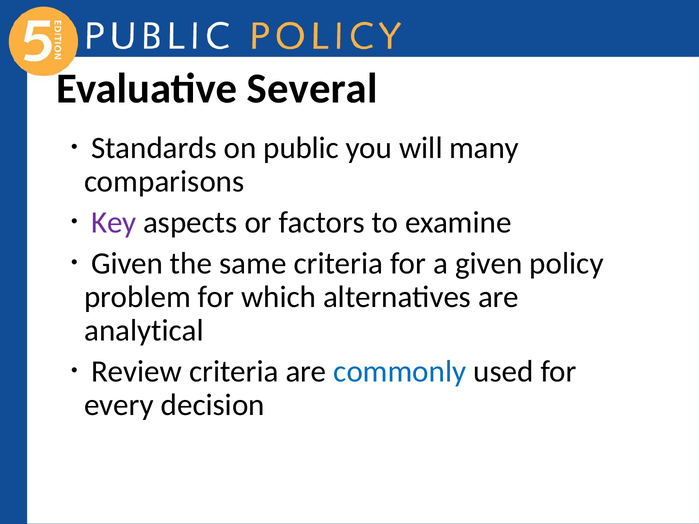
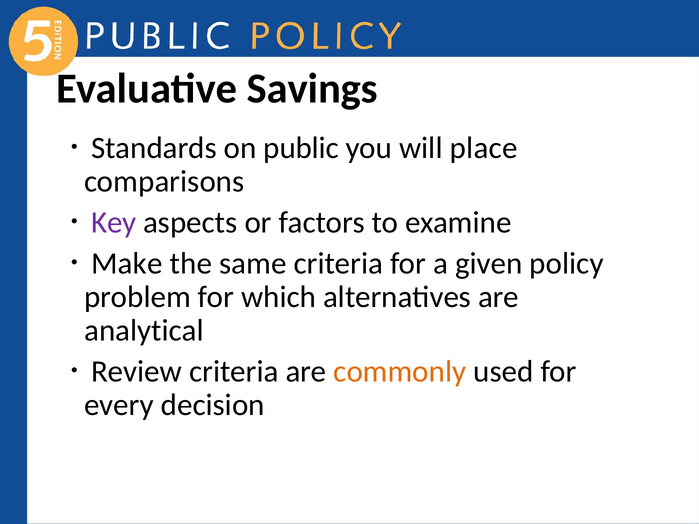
Several: Several -> Savings
many: many -> place
Given at (127, 264): Given -> Make
commonly colour: blue -> orange
